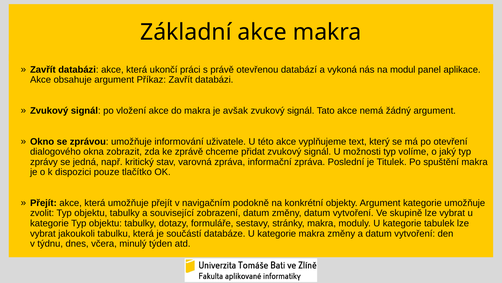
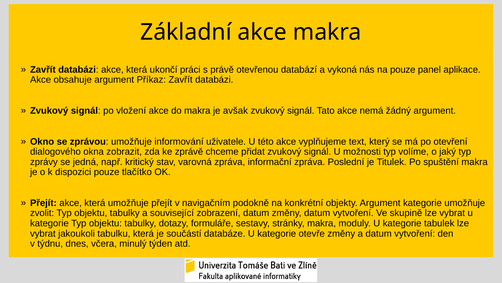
na modul: modul -> pouze
kategorie makra: makra -> otevře
